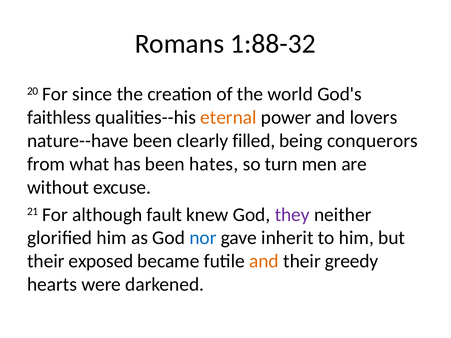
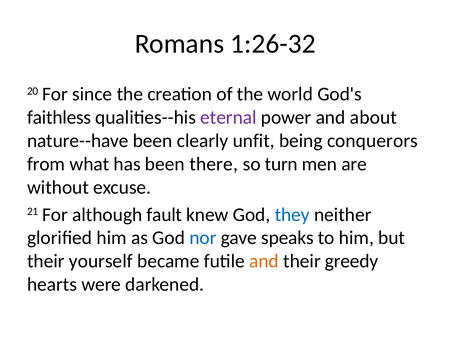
1:88-32: 1:88-32 -> 1:26-32
eternal colour: orange -> purple
lovers: lovers -> about
filled: filled -> unfit
hates: hates -> there
they colour: purple -> blue
inherit: inherit -> speaks
exposed: exposed -> yourself
